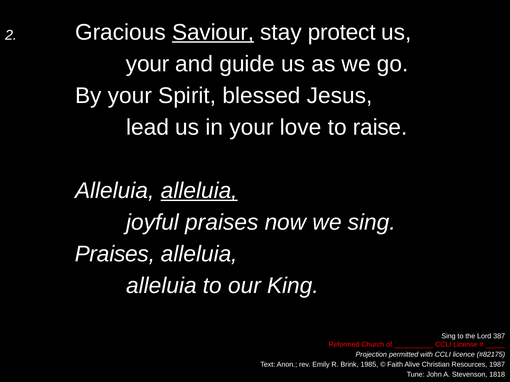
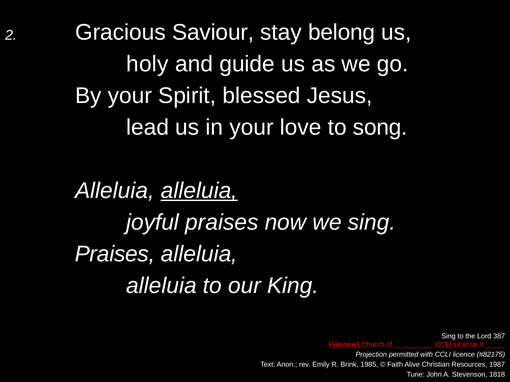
Saviour underline: present -> none
protect: protect -> belong
your at (148, 64): your -> holy
raise: raise -> song
